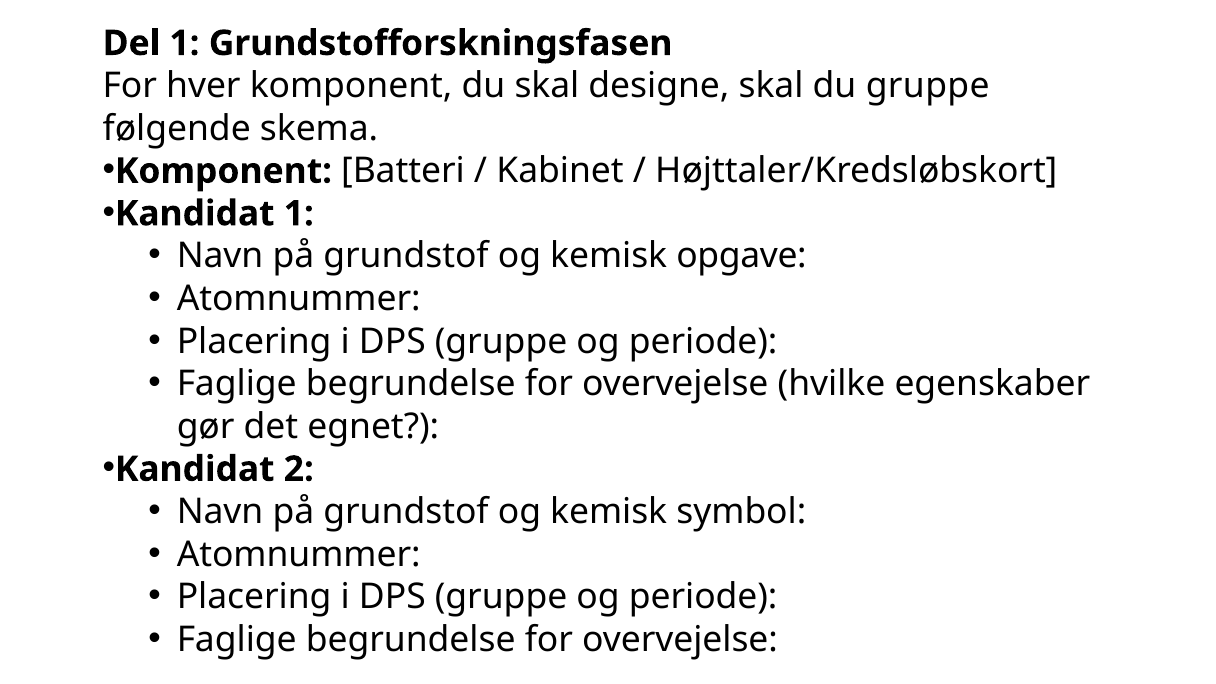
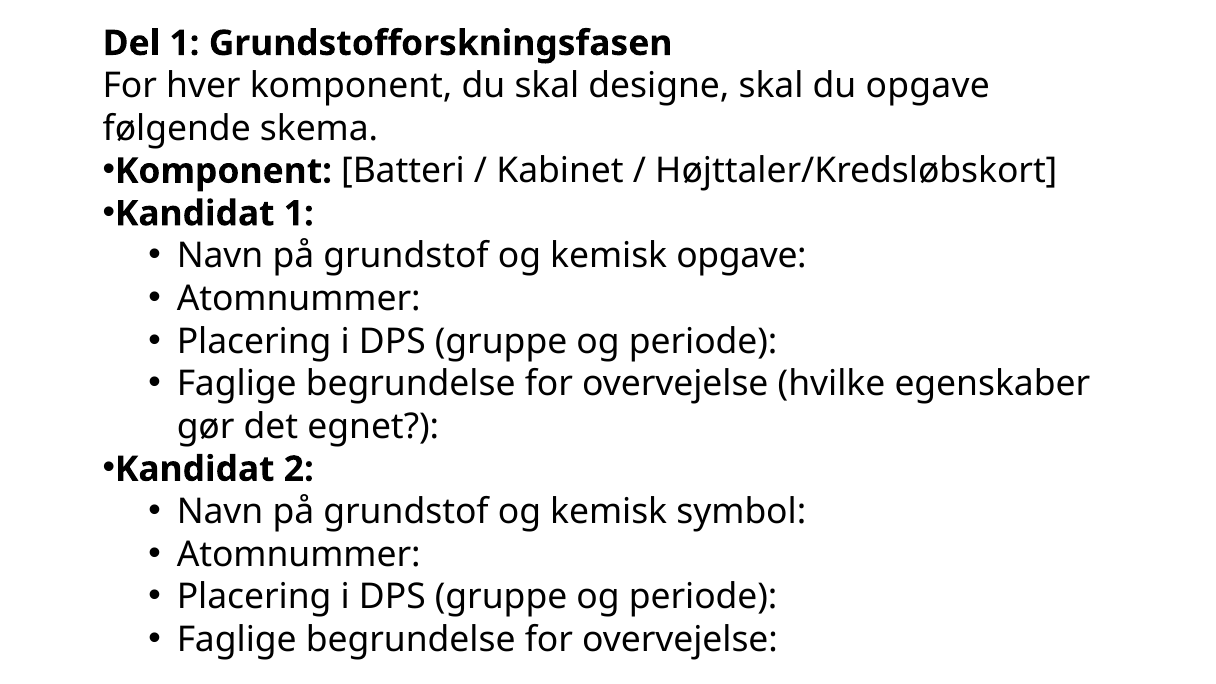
du gruppe: gruppe -> opgave
